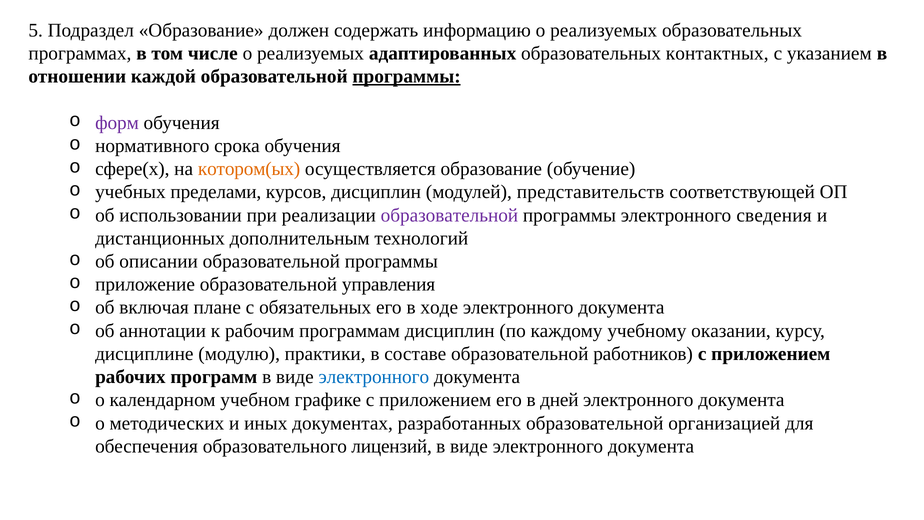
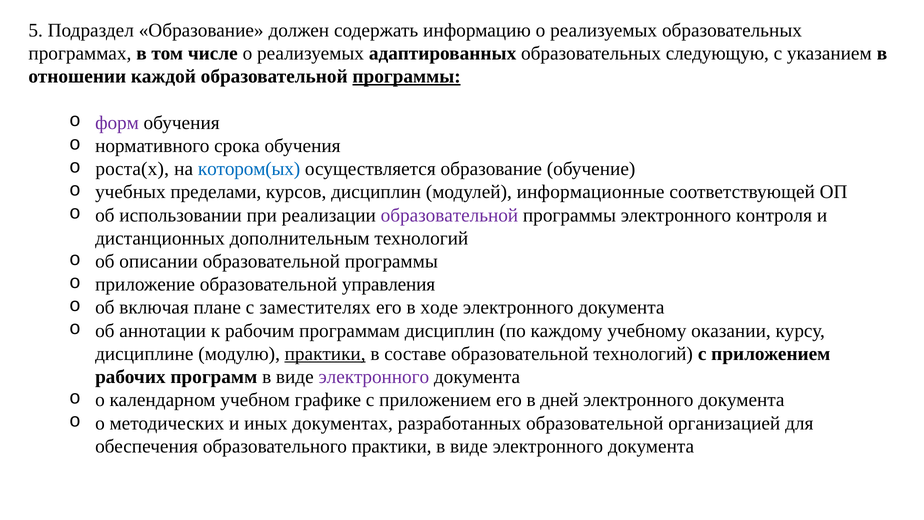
контактных: контактных -> следующую
сфере(х: сфере(х -> роста(х
котором(ых colour: orange -> blue
представительств: представительств -> информационные
сведения: сведения -> контроля
обязательных: обязательных -> заместителях
практики at (325, 354) underline: none -> present
образовательной работников: работников -> технологий
электронного at (374, 377) colour: blue -> purple
образовательного лицензий: лицензий -> практики
